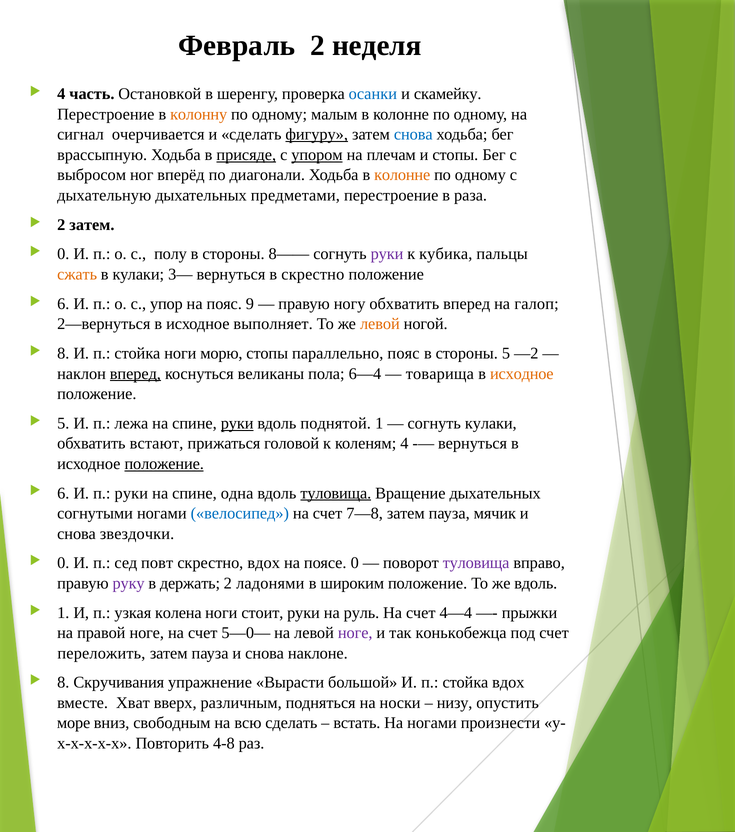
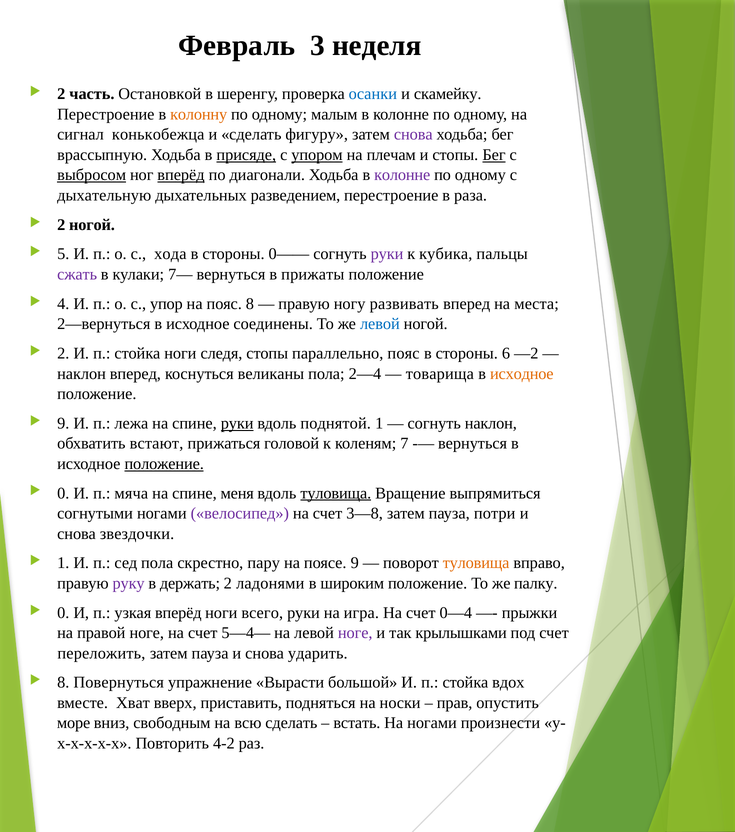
Февраль 2: 2 -> 3
4 at (61, 94): 4 -> 2
очерчивается: очерчивается -> конькобежца
фигуру underline: present -> none
снова at (413, 135) colour: blue -> purple
Бег at (494, 155) underline: none -> present
выбросом underline: none -> present
вперёд at (181, 175) underline: none -> present
колонне at (402, 175) colour: orange -> purple
предметами: предметами -> разведением
2 затем: затем -> ногой
0 at (63, 254): 0 -> 5
полу: полу -> хода
8——: 8—— -> 0——
сжать colour: orange -> purple
3—: 3— -> 7—
в скрестно: скрестно -> прижаты
6 at (63, 304): 6 -> 4
пояс 9: 9 -> 8
ногу обхватить: обхватить -> развивать
галоп: галоп -> места
выполняет: выполняет -> соединены
левой at (380, 324) colour: orange -> blue
8 at (63, 353): 8 -> 2
морю: морю -> следя
стороны 5: 5 -> 6
вперед at (135, 374) underline: present -> none
6—4: 6—4 -> 2—4
5 at (63, 423): 5 -> 9
согнуть кулаки: кулаки -> наклон
коленям 4: 4 -> 7
6 at (63, 493): 6 -> 0
п руки: руки -> мяча
одна: одна -> меня
Вращение дыхательных: дыхательных -> выпрямиться
велосипед colour: blue -> purple
7—8: 7—8 -> 3—8
мячик: мячик -> потри
0 at (63, 563): 0 -> 1
сед повт: повт -> пола
скрестно вдох: вдох -> пару
поясе 0: 0 -> 9
туловища at (476, 563) colour: purple -> orange
же вдоль: вдоль -> палку
1 at (63, 613): 1 -> 0
узкая колена: колена -> вперёд
стоит: стоит -> всего
руль: руль -> игра
4—4: 4—4 -> 0—4
5—0—: 5—0— -> 5—4—
конькобежца: конькобежца -> крылышками
наклоне: наклоне -> ударить
Скручивания: Скручивания -> Повернуться
различным: различным -> приставить
низу: низу -> прав
4-8: 4-8 -> 4-2
